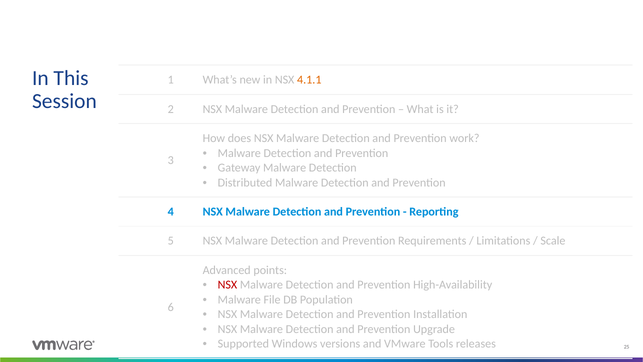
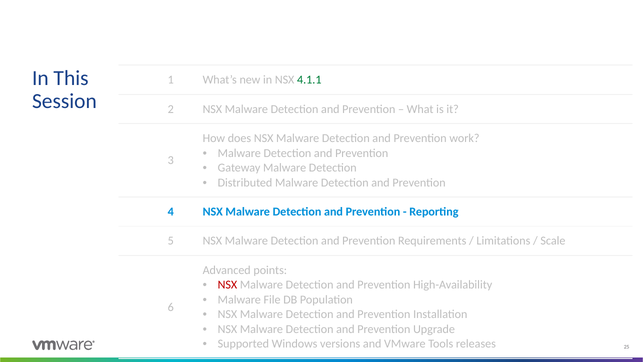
4.1.1 colour: orange -> green
